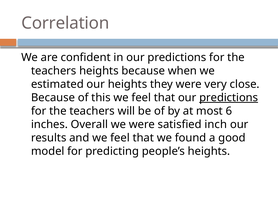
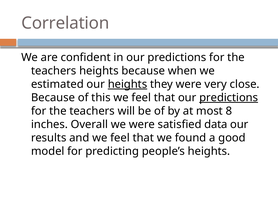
heights at (128, 84) underline: none -> present
6: 6 -> 8
inch: inch -> data
